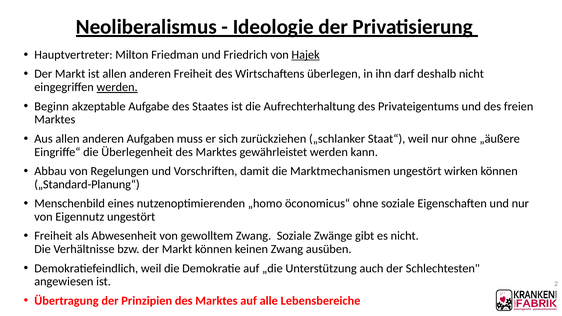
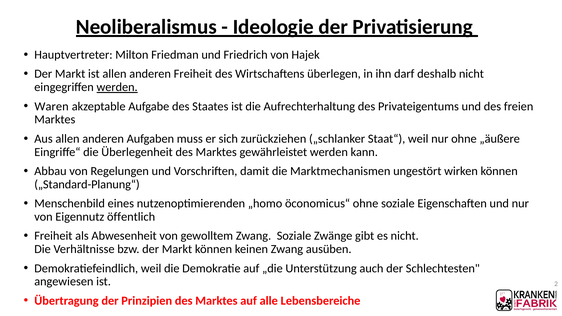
Hajek underline: present -> none
Beginn: Beginn -> Waren
Eigennutz ungestört: ungestört -> öffentlich
